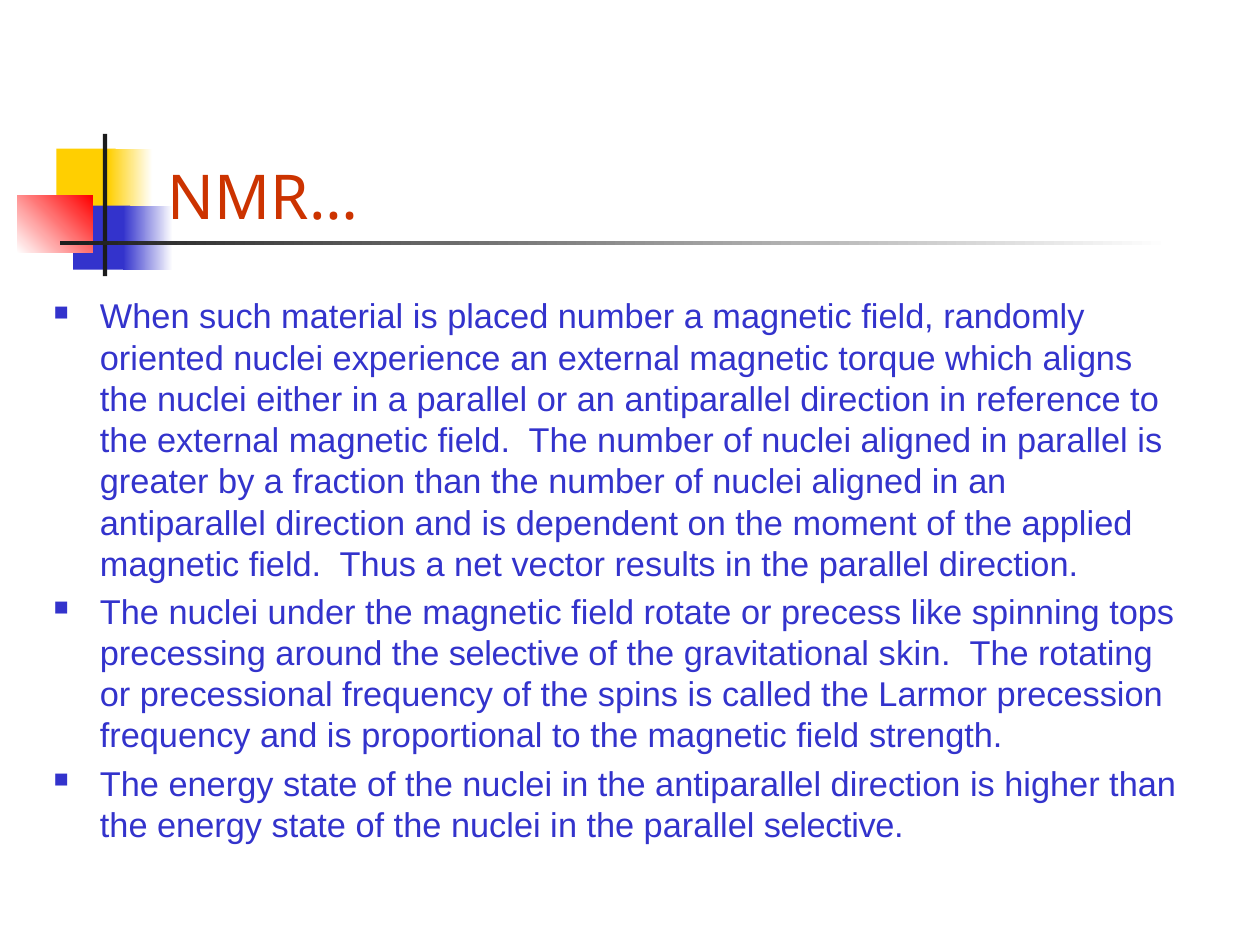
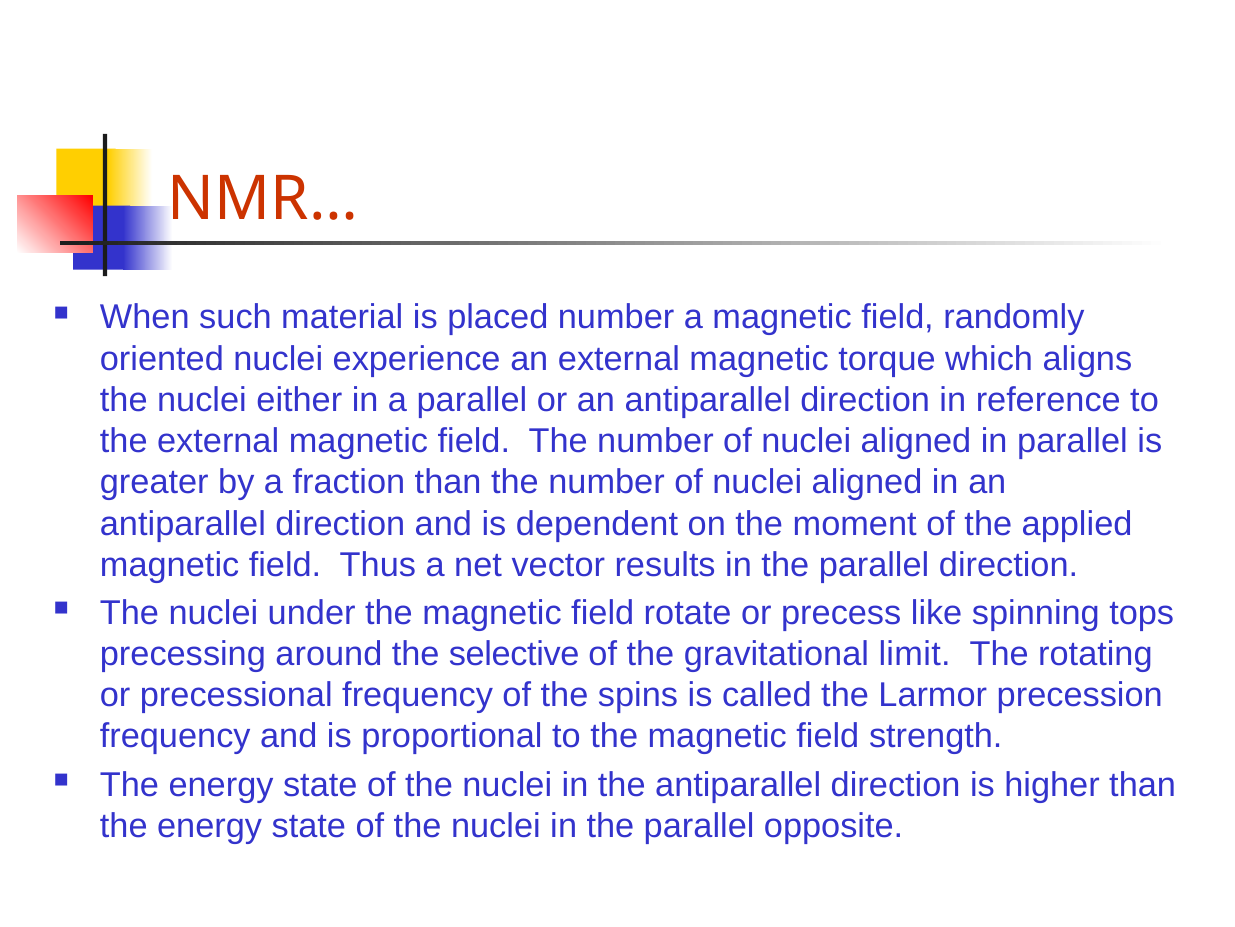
skin: skin -> limit
parallel selective: selective -> opposite
